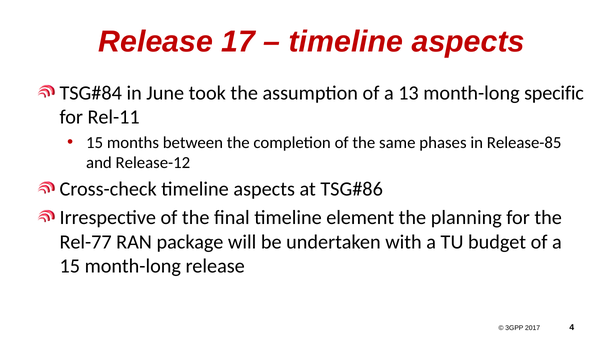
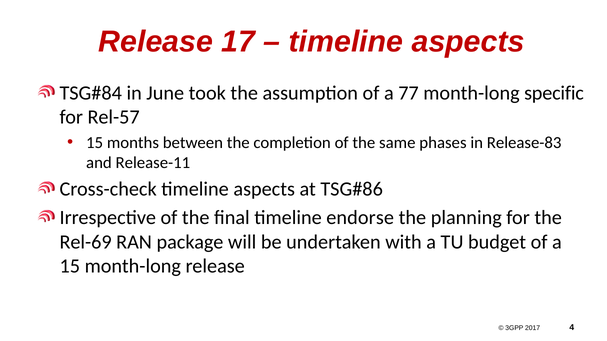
13: 13 -> 77
Rel-11: Rel-11 -> Rel-57
Release-85: Release-85 -> Release-83
Release-12: Release-12 -> Release-11
element: element -> endorse
Rel-77: Rel-77 -> Rel-69
